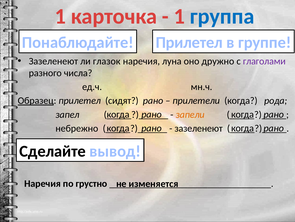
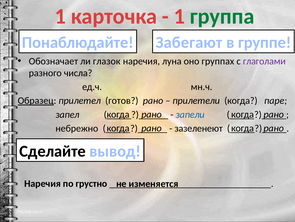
группа colour: blue -> green
Понаблюдайте Прилетел: Прилетел -> Забегают
Зазеленеют at (53, 61): Зазеленеют -> Обозначает
дружно: дружно -> группах
сидят: сидят -> готов
рода: рода -> паре
запели colour: orange -> blue
